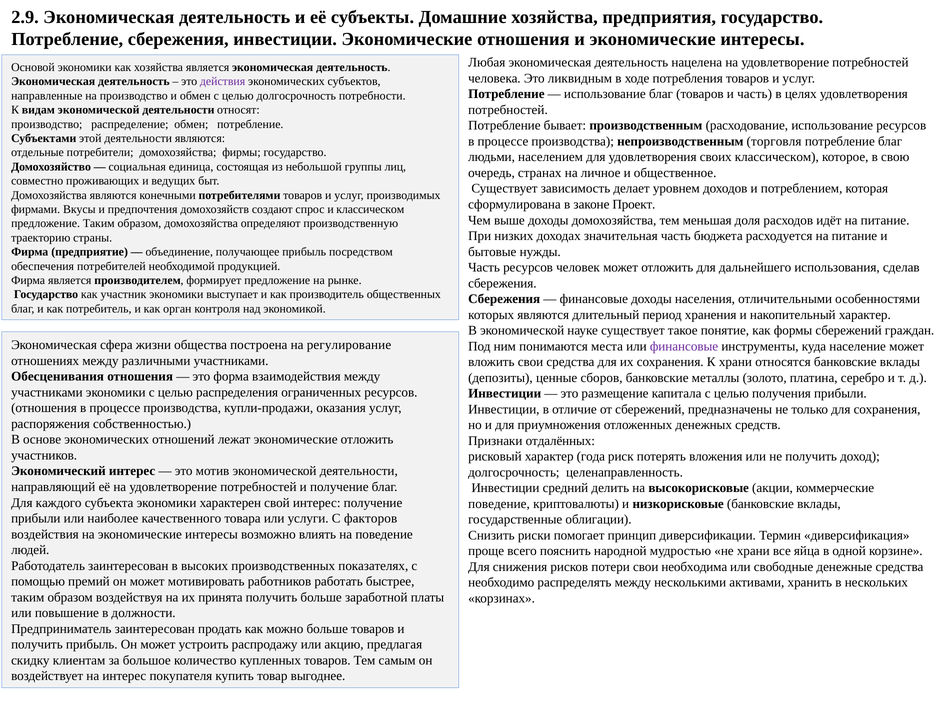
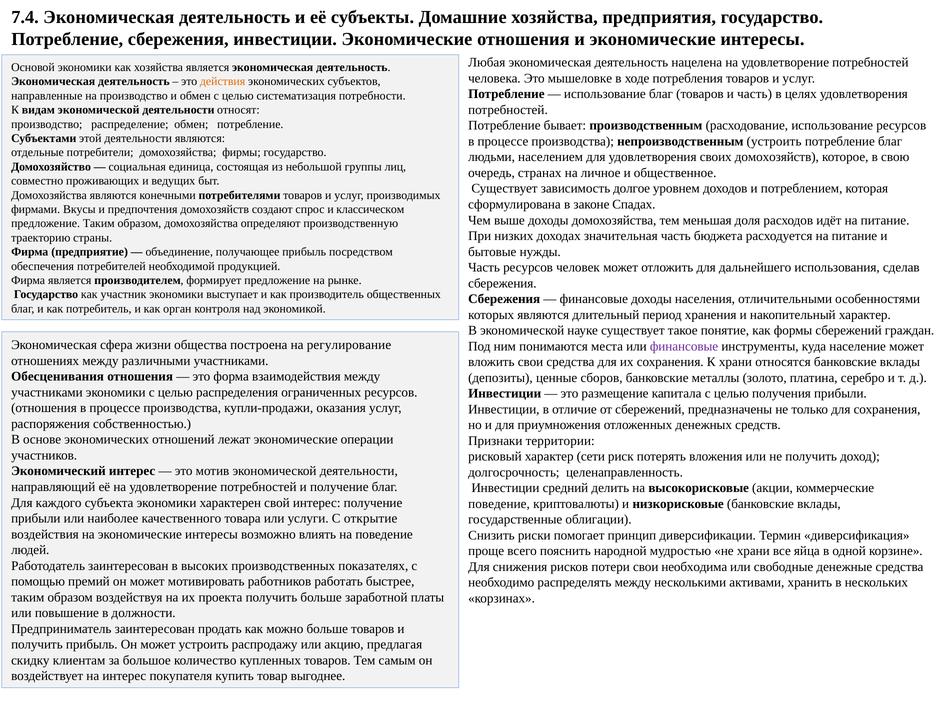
2.9: 2.9 -> 7.4
ликвидным: ликвидным -> мышеловке
действия colour: purple -> orange
целью долгосрочность: долгосрочность -> систематизация
непроизводственным торговля: торговля -> устроить
своих классическом: классическом -> домохозяйств
делает: делает -> долгое
Проект: Проект -> Спадах
экономические отложить: отложить -> операции
отдалённых: отдалённых -> территории
года: года -> сети
факторов: факторов -> открытие
принята: принята -> проекта
